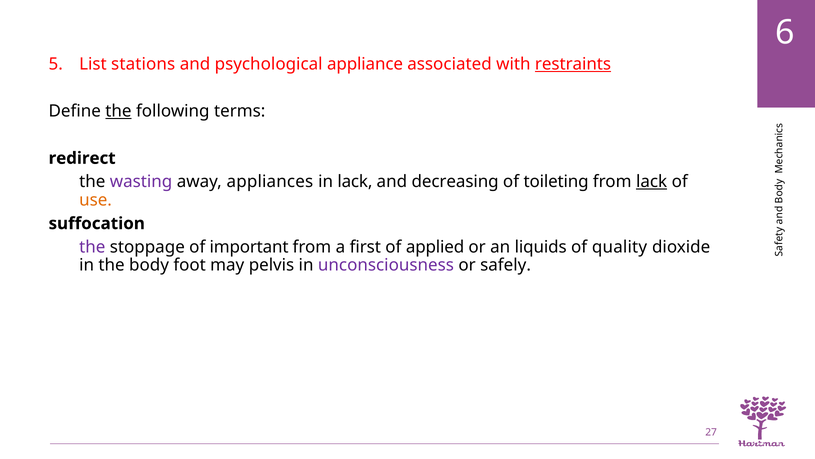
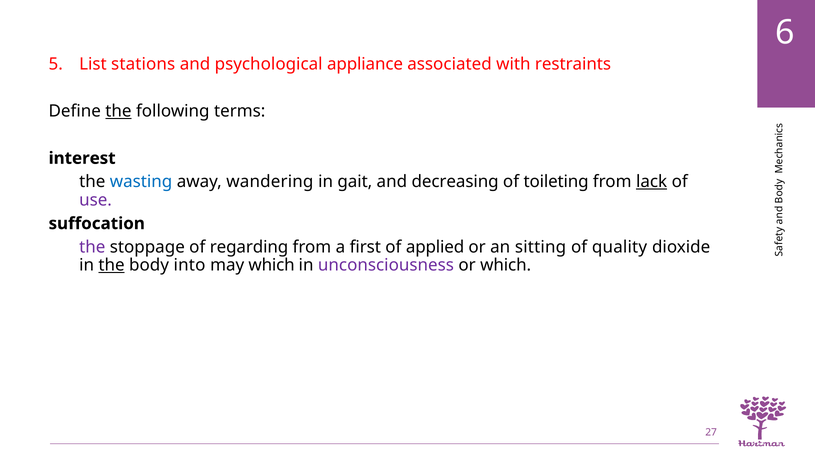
restraints underline: present -> none
redirect: redirect -> interest
wasting colour: purple -> blue
appliances: appliances -> wandering
in lack: lack -> gait
use colour: orange -> purple
important: important -> regarding
liquids: liquids -> sitting
the at (112, 265) underline: none -> present
foot: foot -> into
may pelvis: pelvis -> which
or safely: safely -> which
